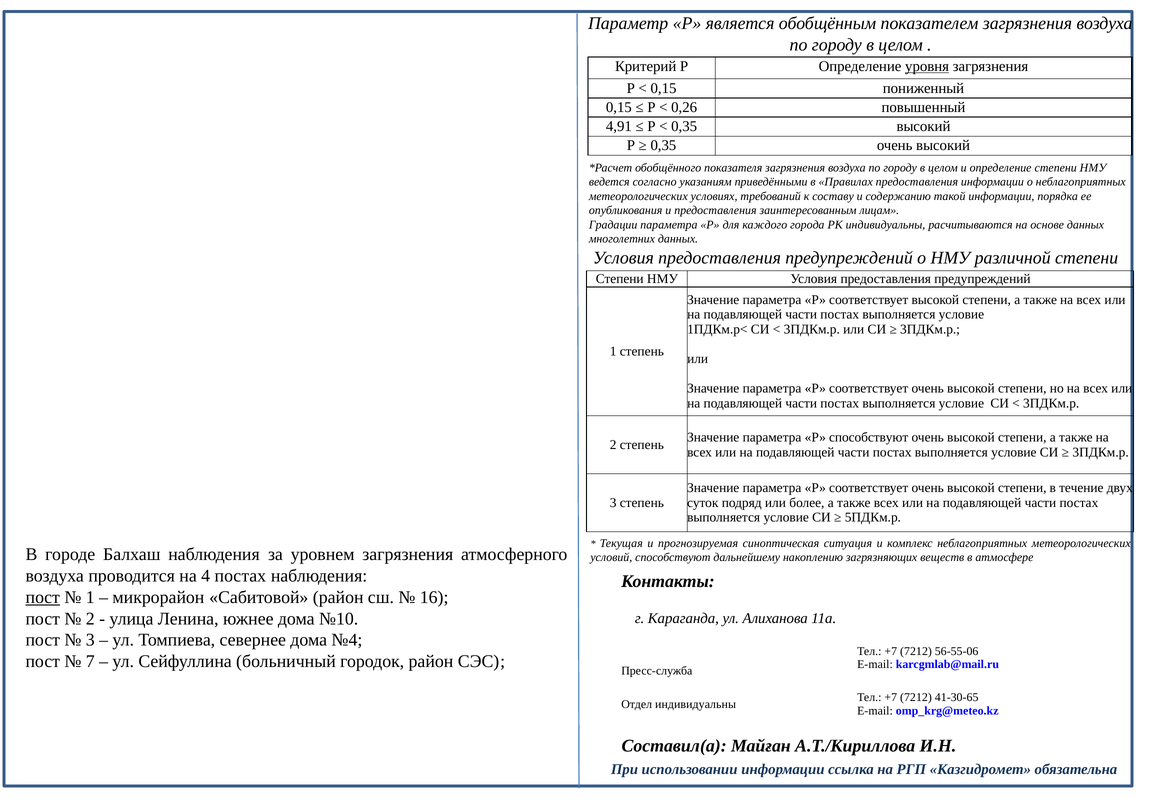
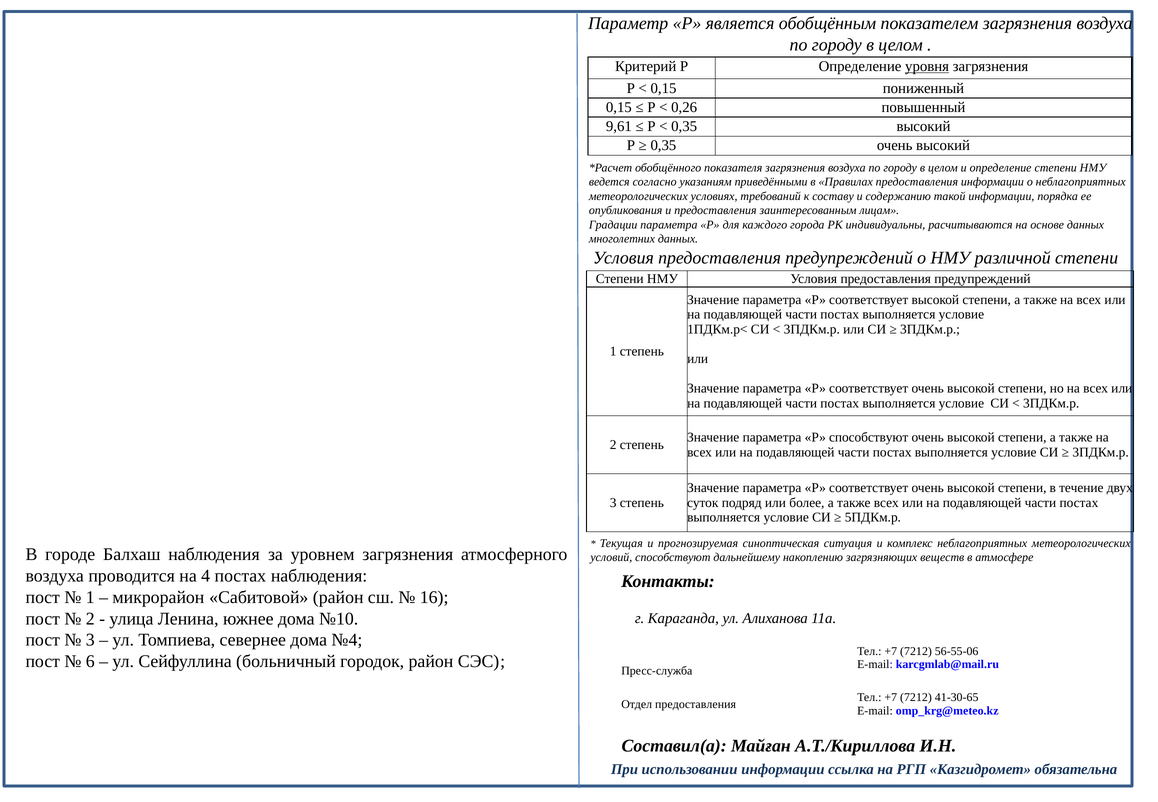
4,91: 4,91 -> 9,61
пост at (43, 597) underline: present -> none
7: 7 -> 6
Отдел индивидуальны: индивидуальны -> предоставления
